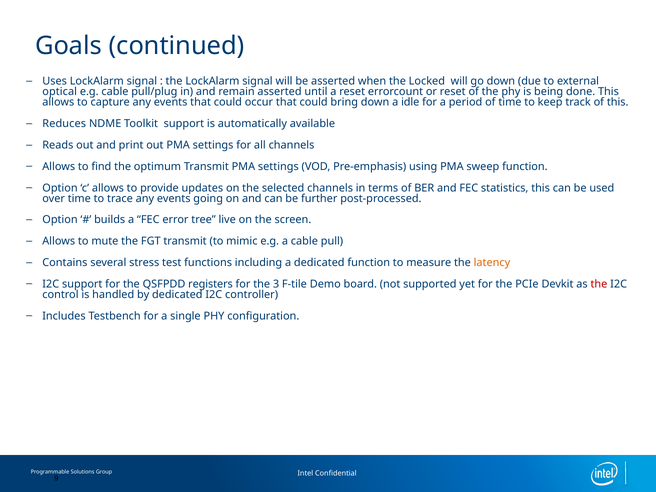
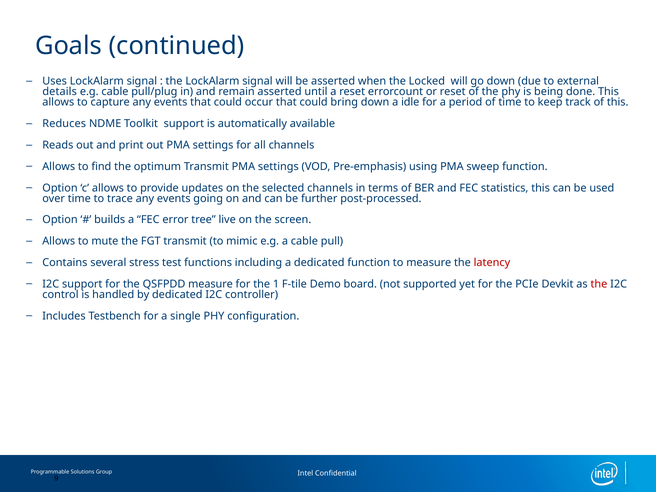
optical: optical -> details
latency colour: orange -> red
QSFPDD registers: registers -> measure
3: 3 -> 1
